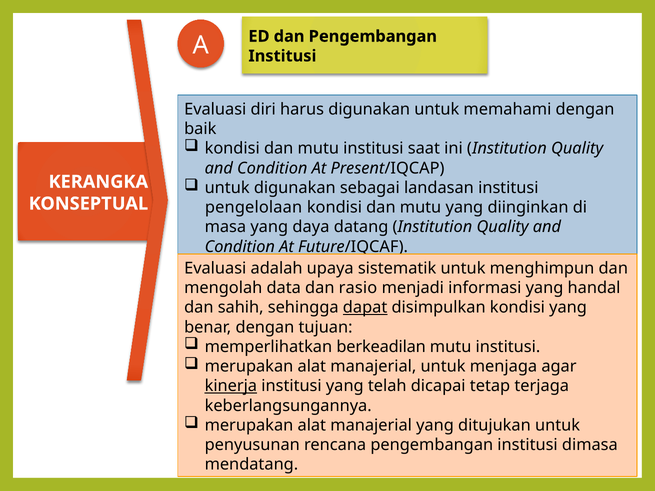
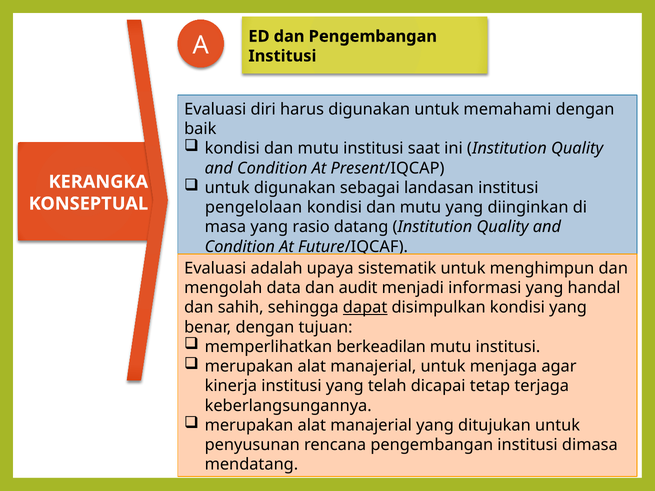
daya: daya -> rasio
rasio: rasio -> audit
kinerja underline: present -> none
